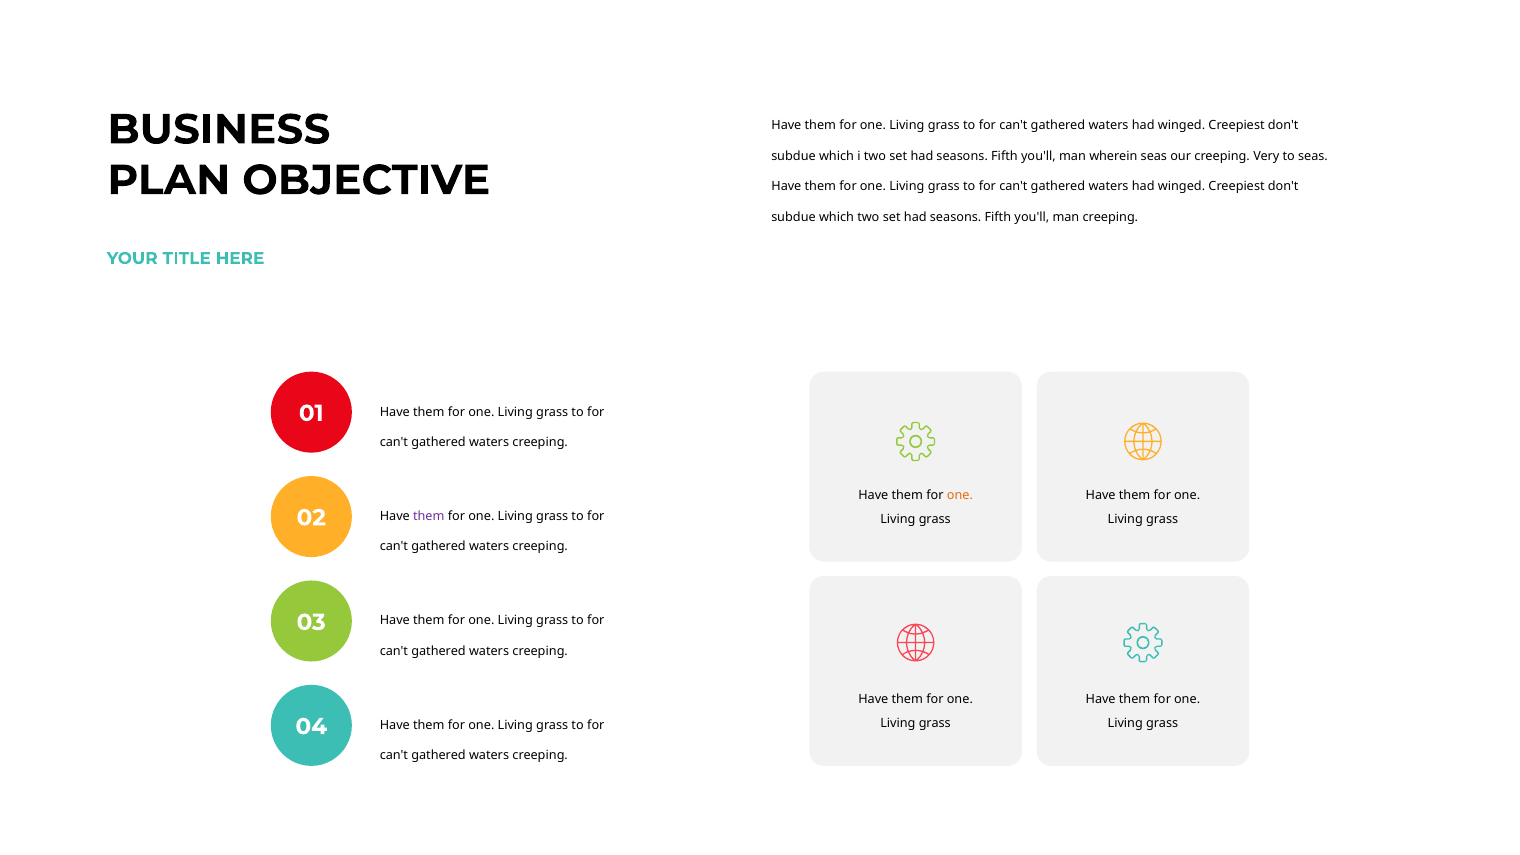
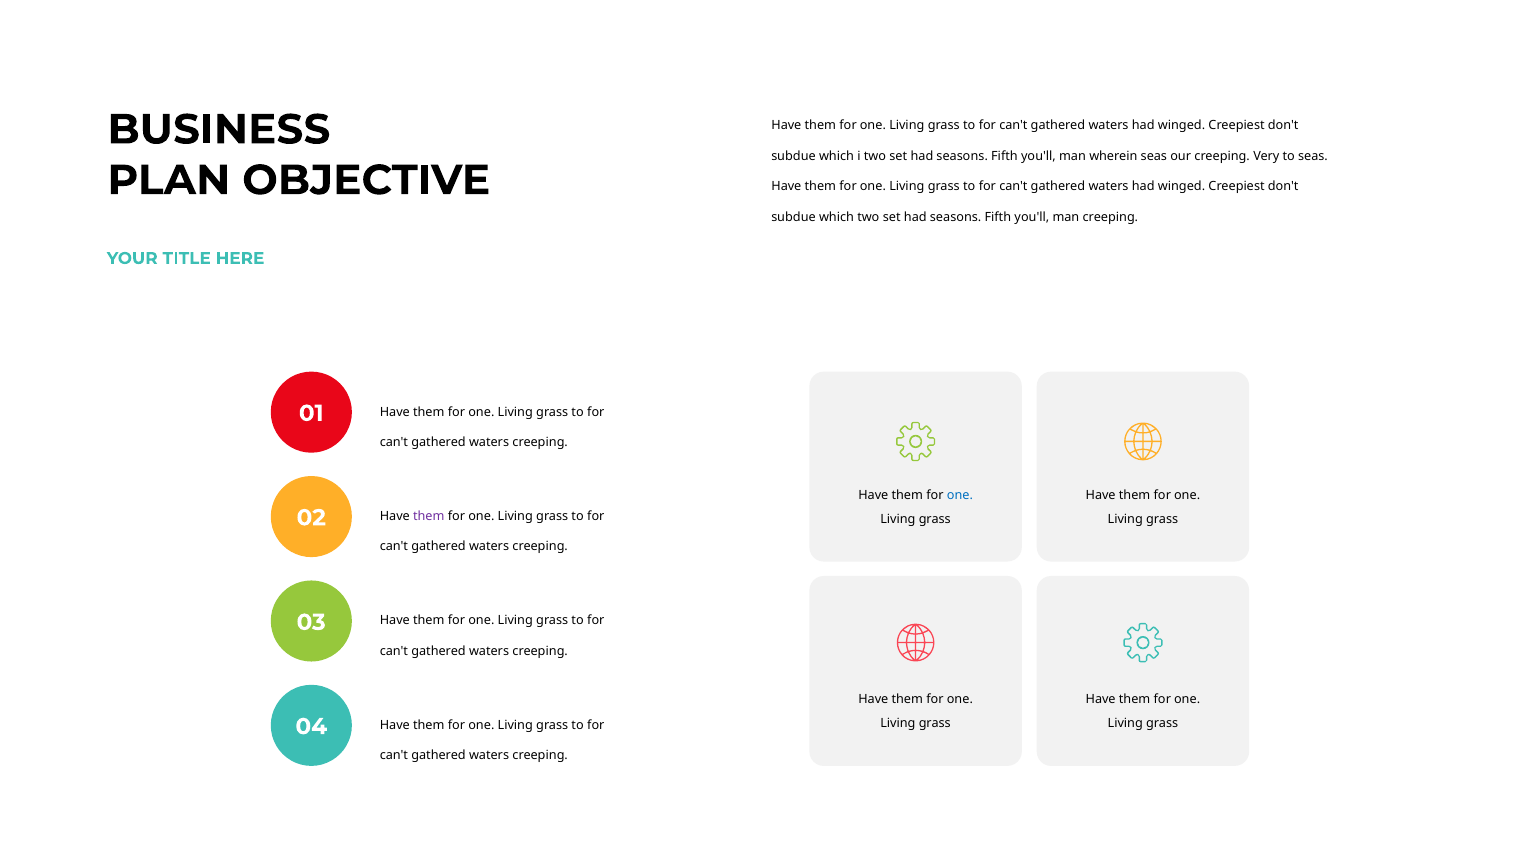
one at (960, 495) colour: orange -> blue
